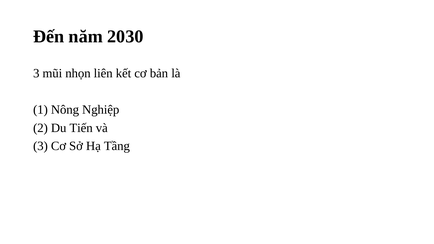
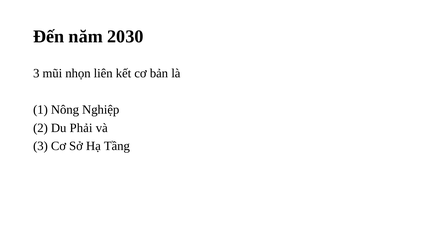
Tiến: Tiến -> Phải
